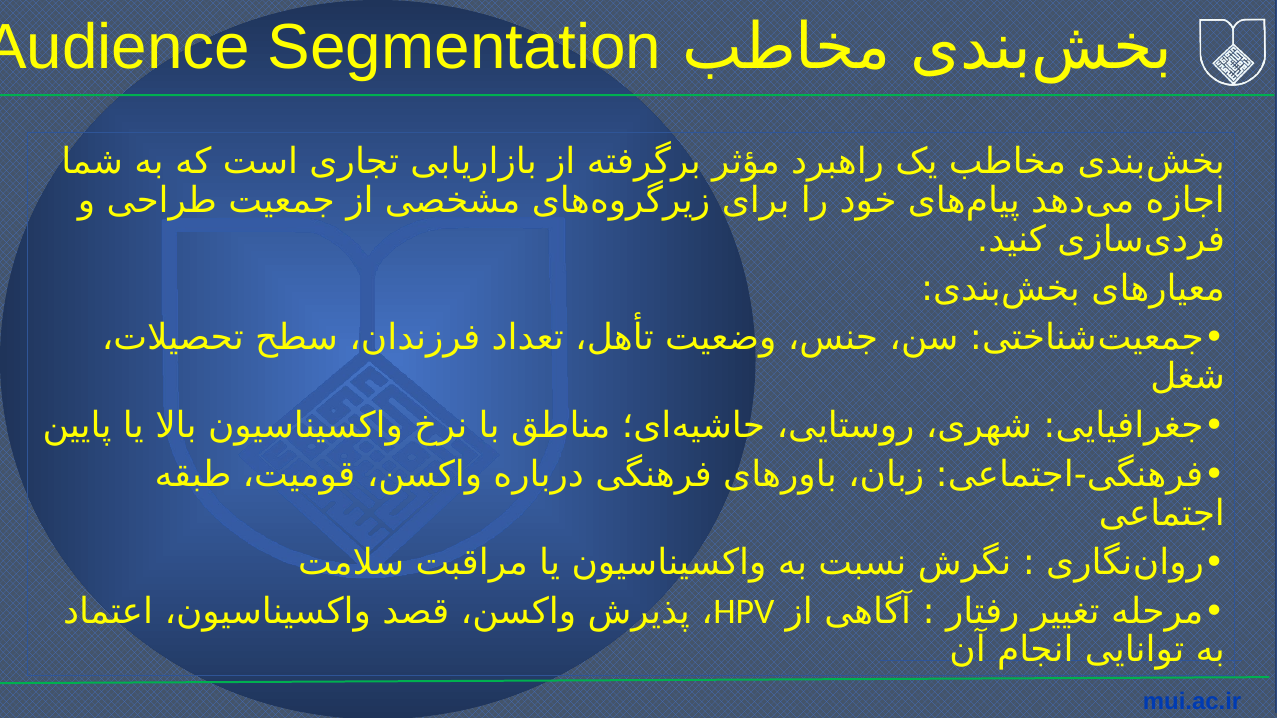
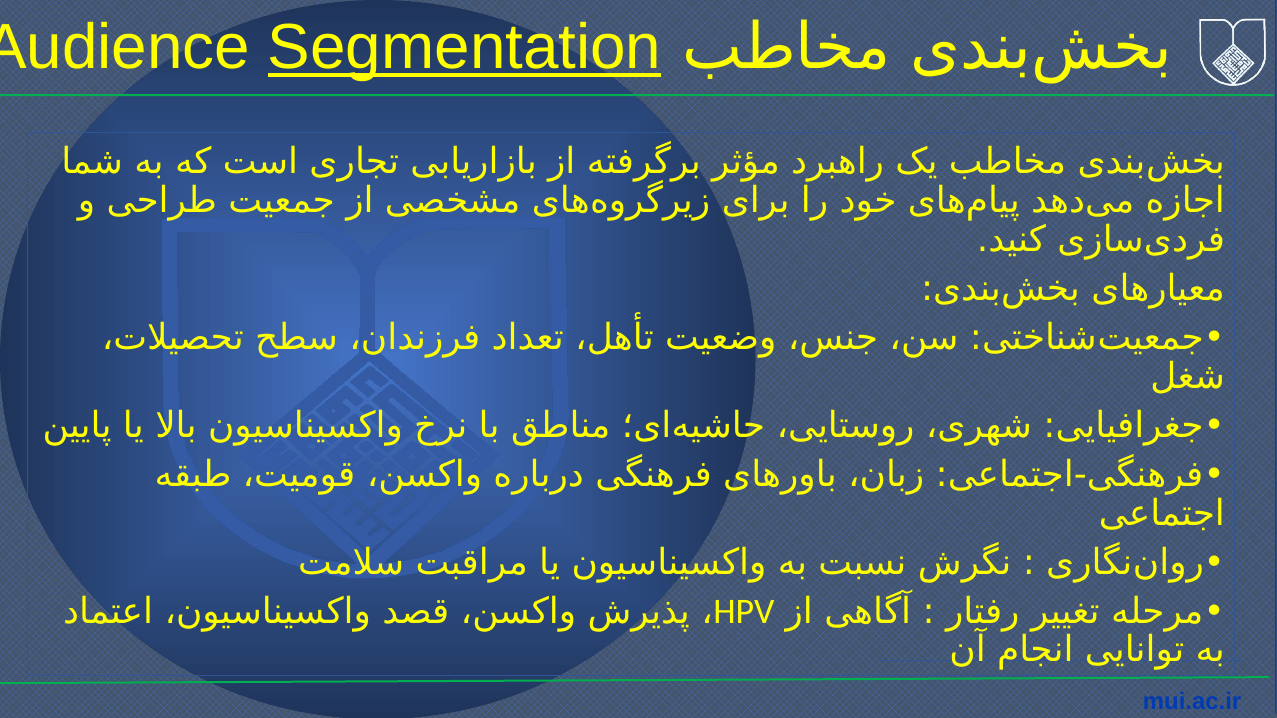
Segmentation underline: none -> present
